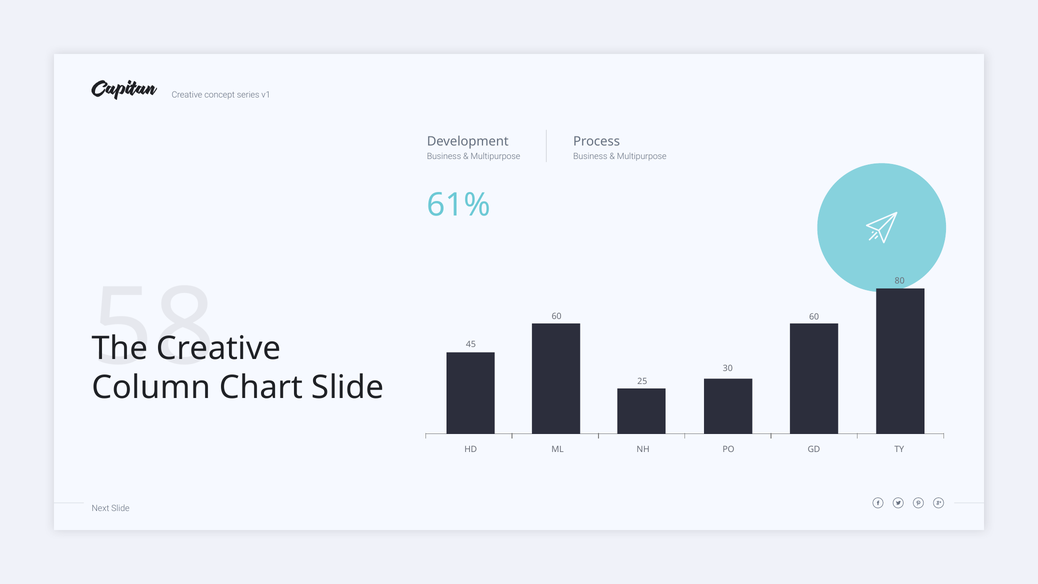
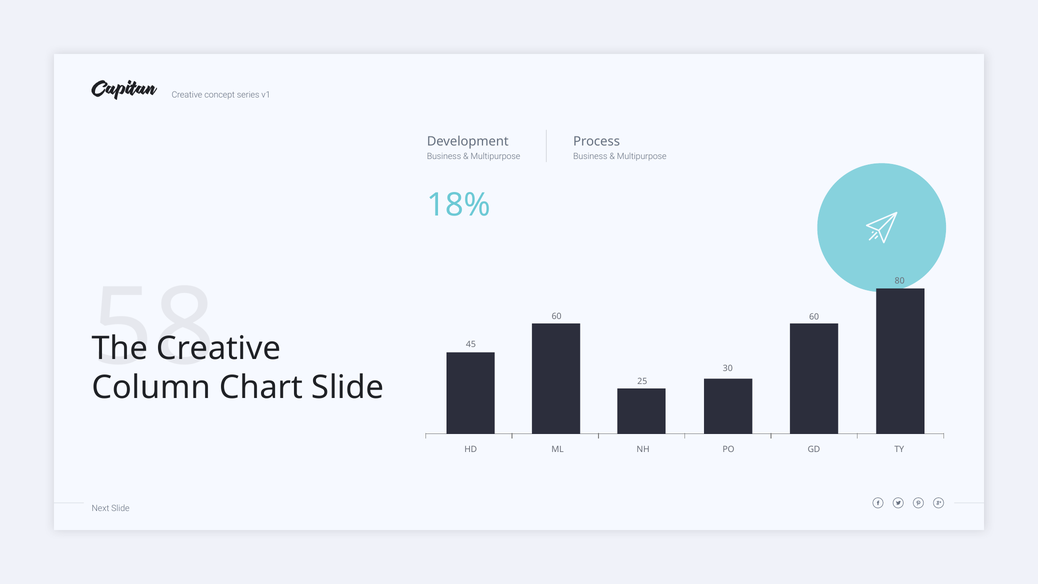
61%: 61% -> 18%
